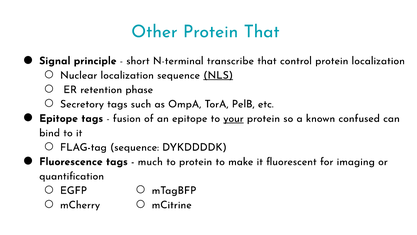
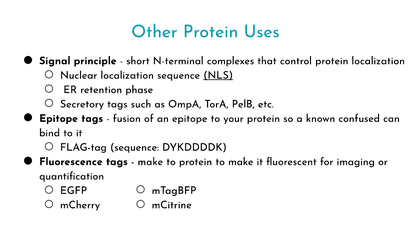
Protein That: That -> Uses
transcribe: transcribe -> complexes
your underline: present -> none
much at (150, 161): much -> make
